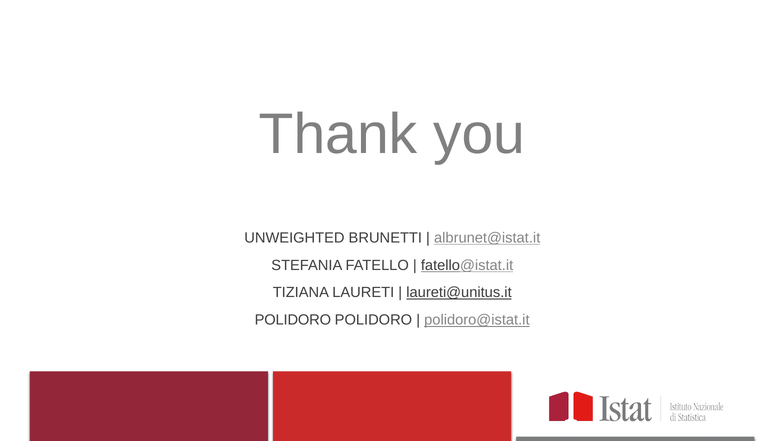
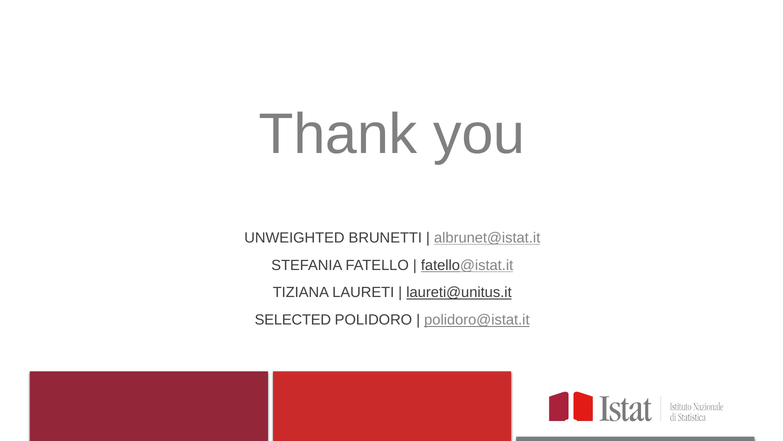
POLIDORO at (293, 320): POLIDORO -> SELECTED
